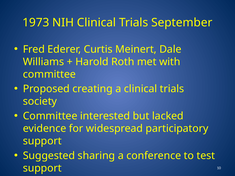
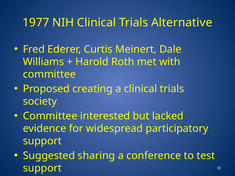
1973: 1973 -> 1977
September: September -> Alternative
